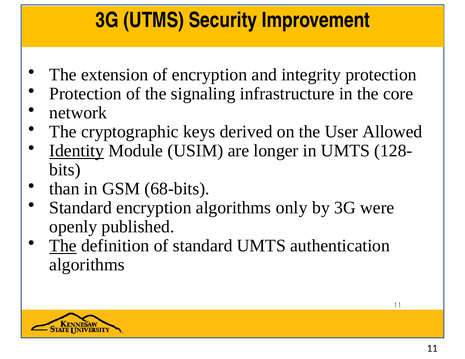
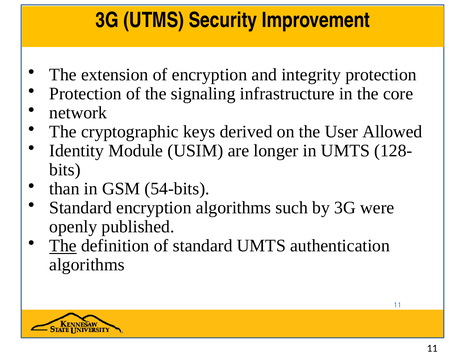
Identity underline: present -> none
68-bits: 68-bits -> 54-bits
only: only -> such
